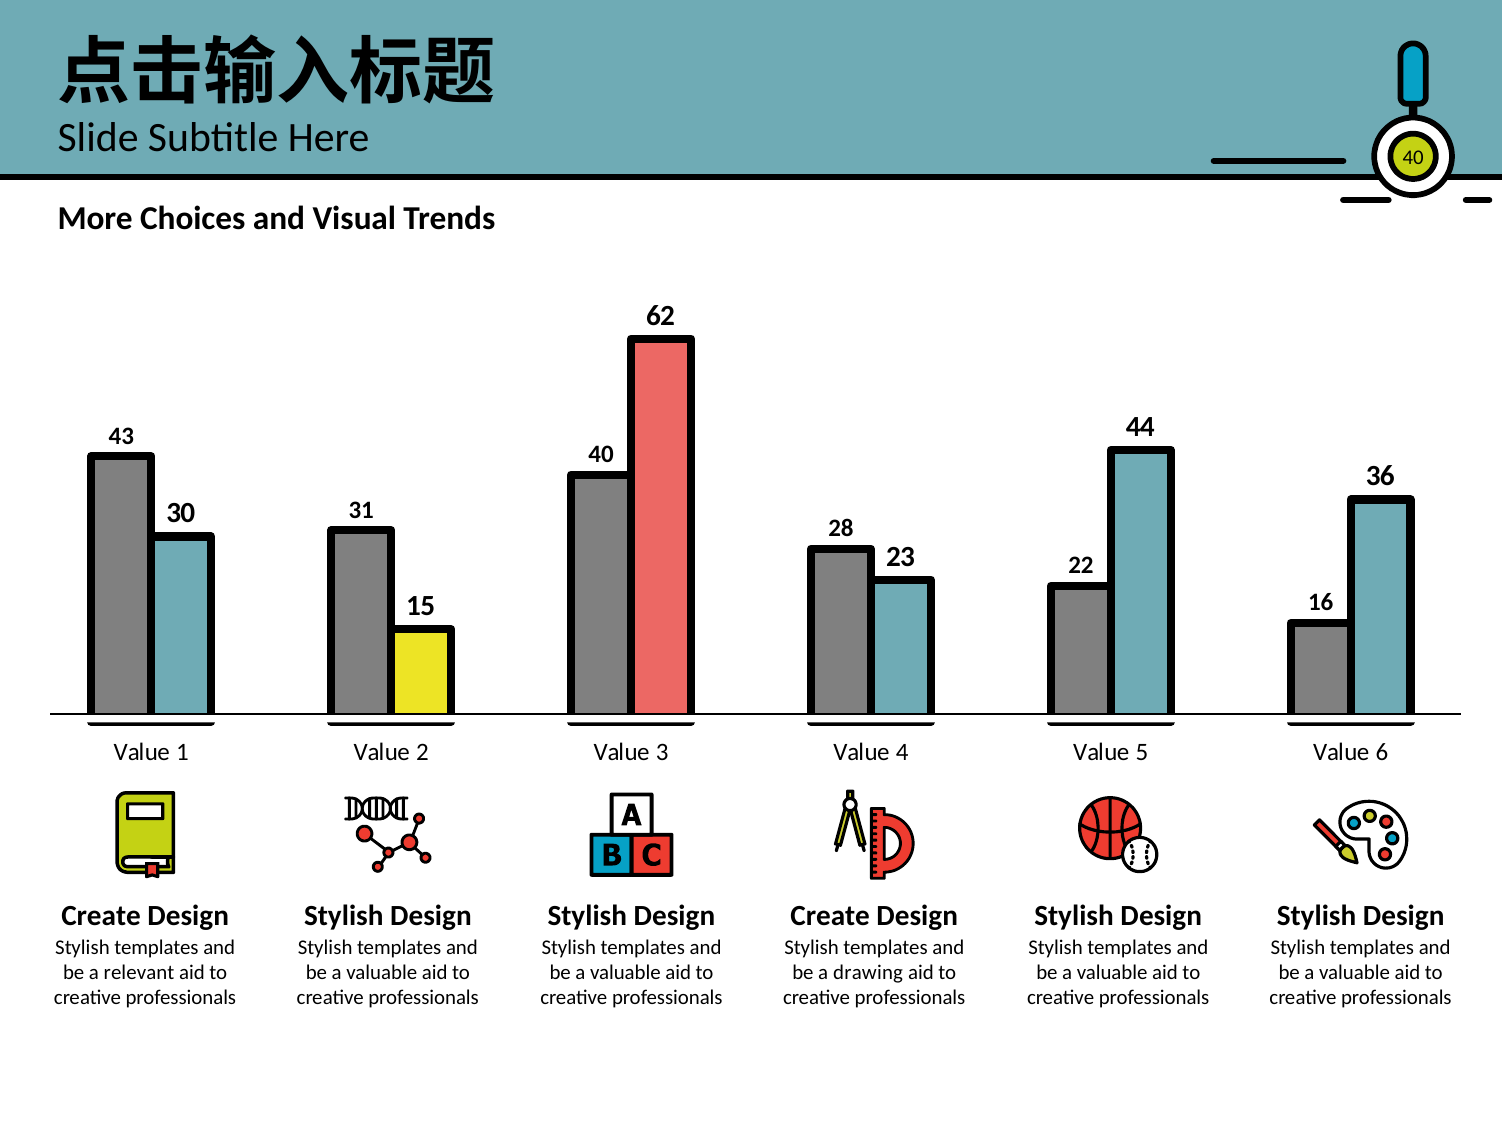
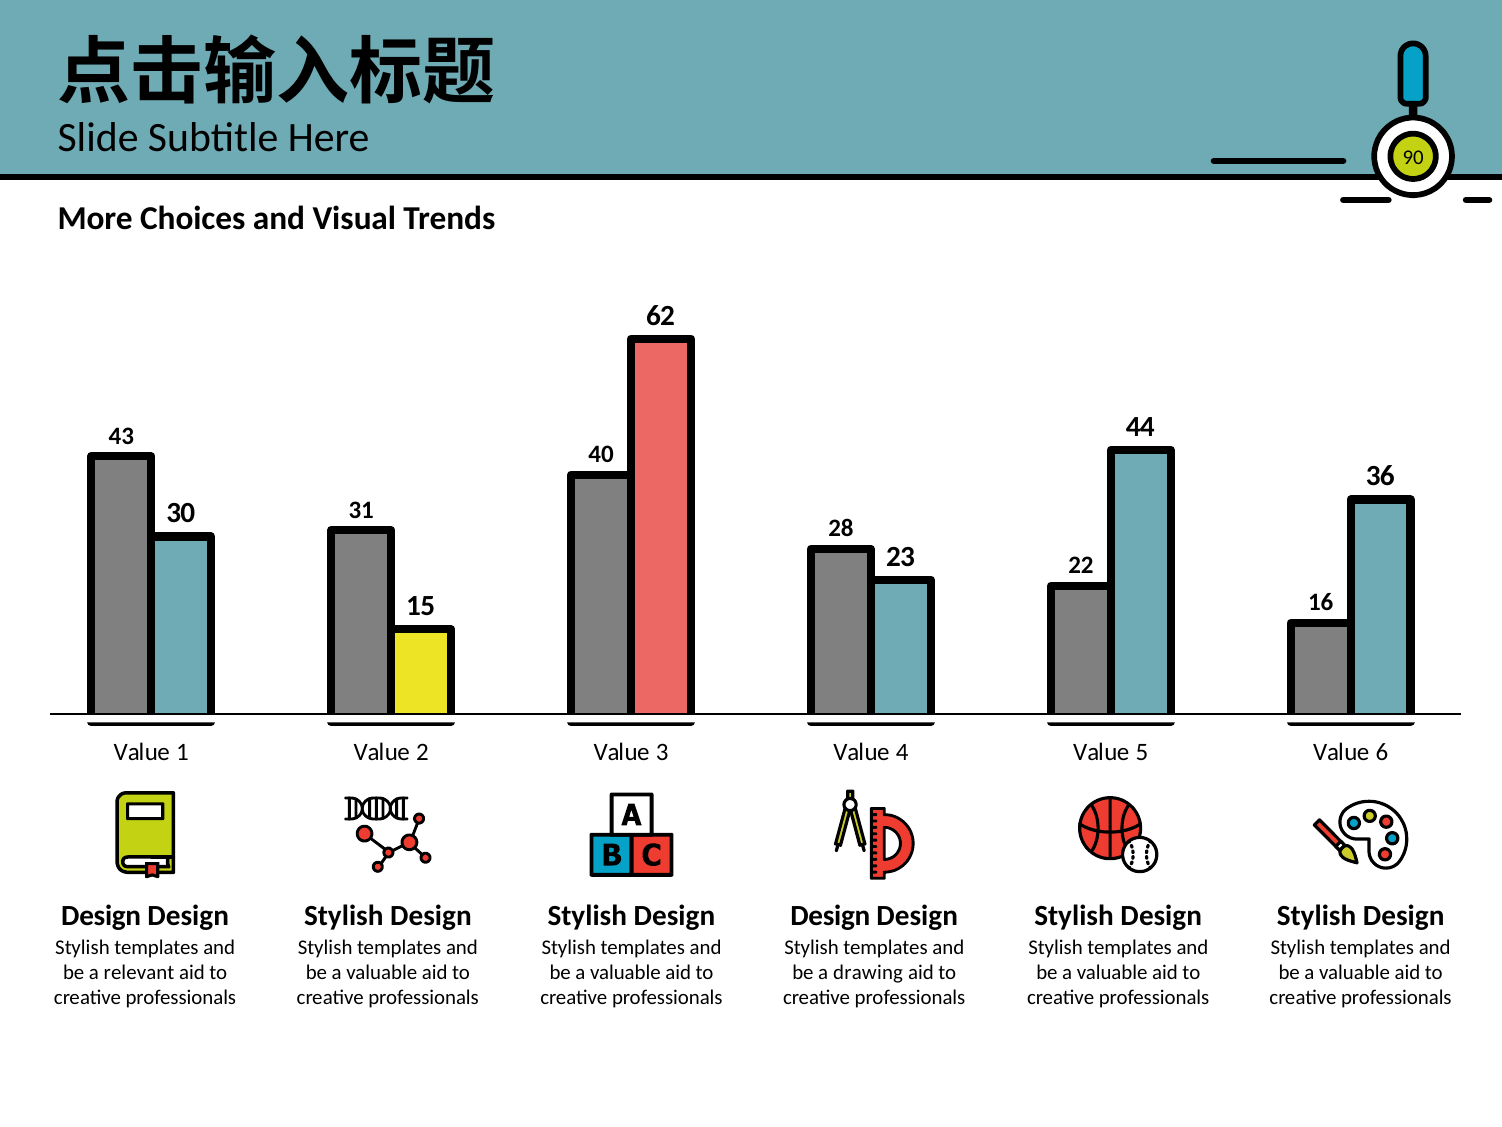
Here 40: 40 -> 90
Create at (101, 916): Create -> Design
Create at (830, 916): Create -> Design
